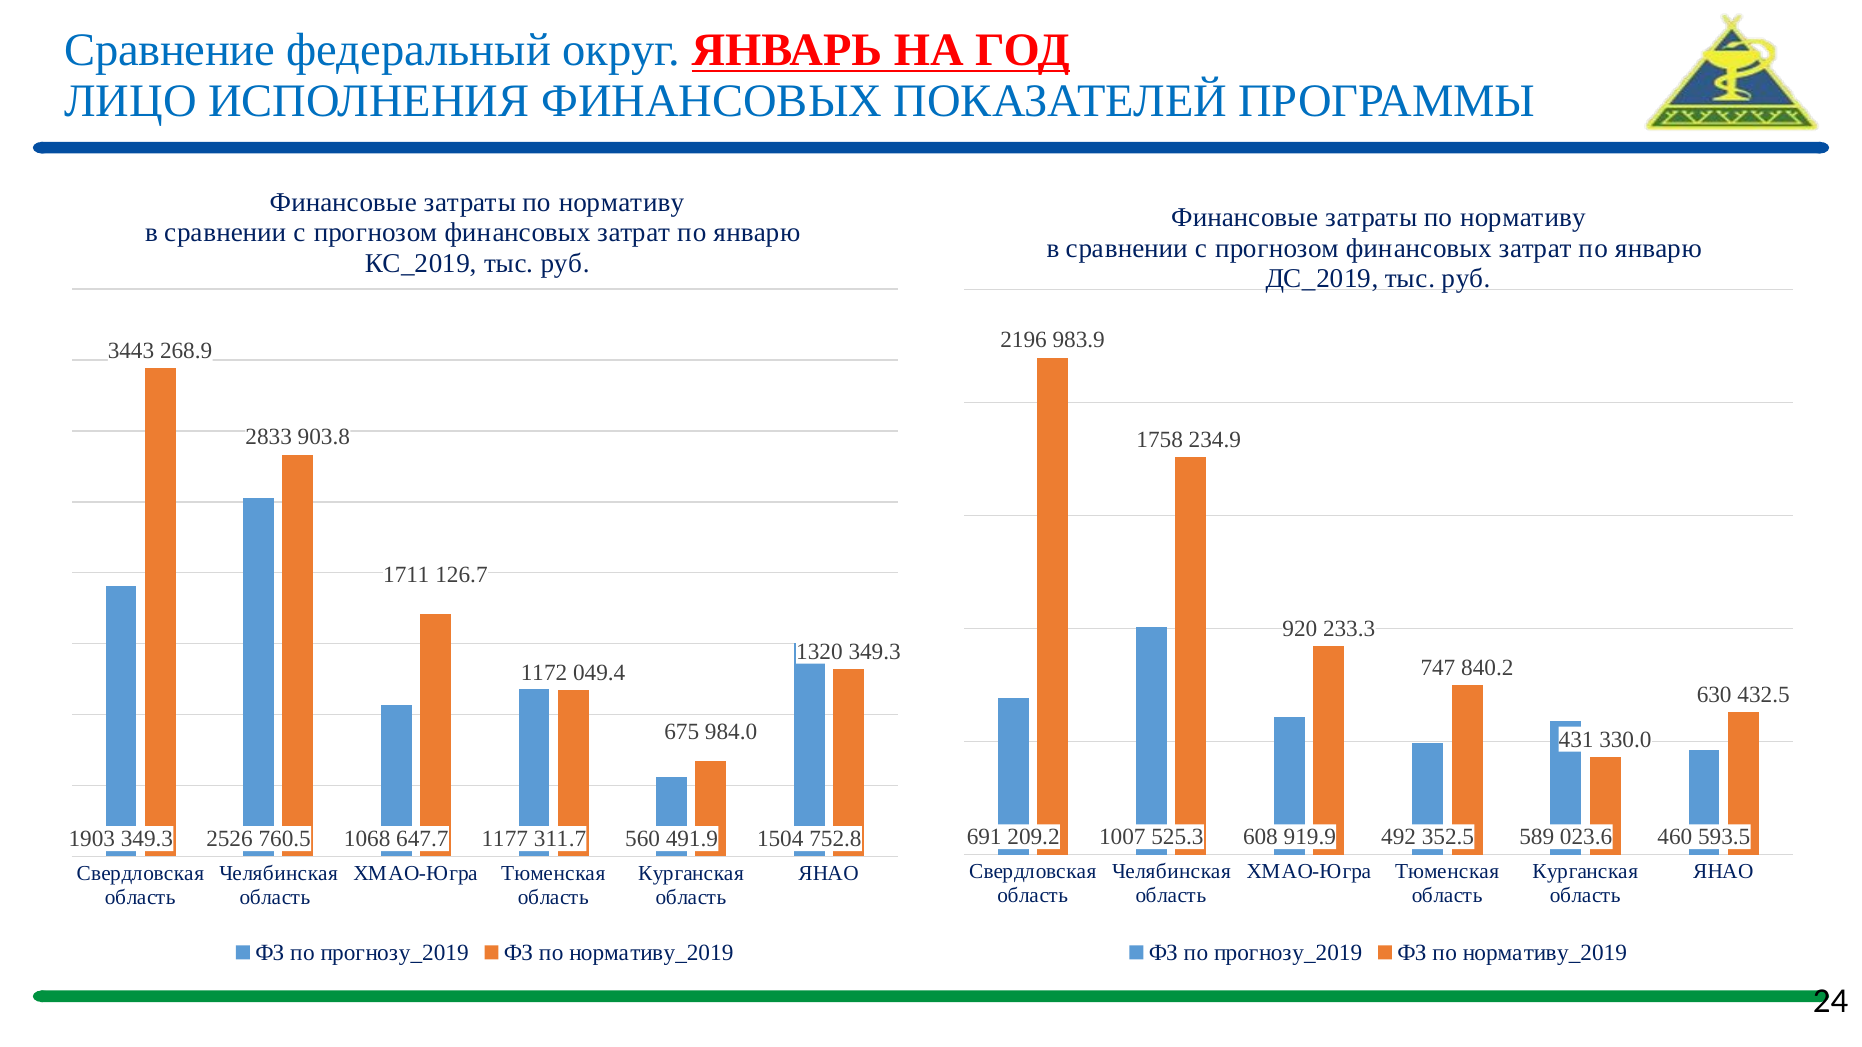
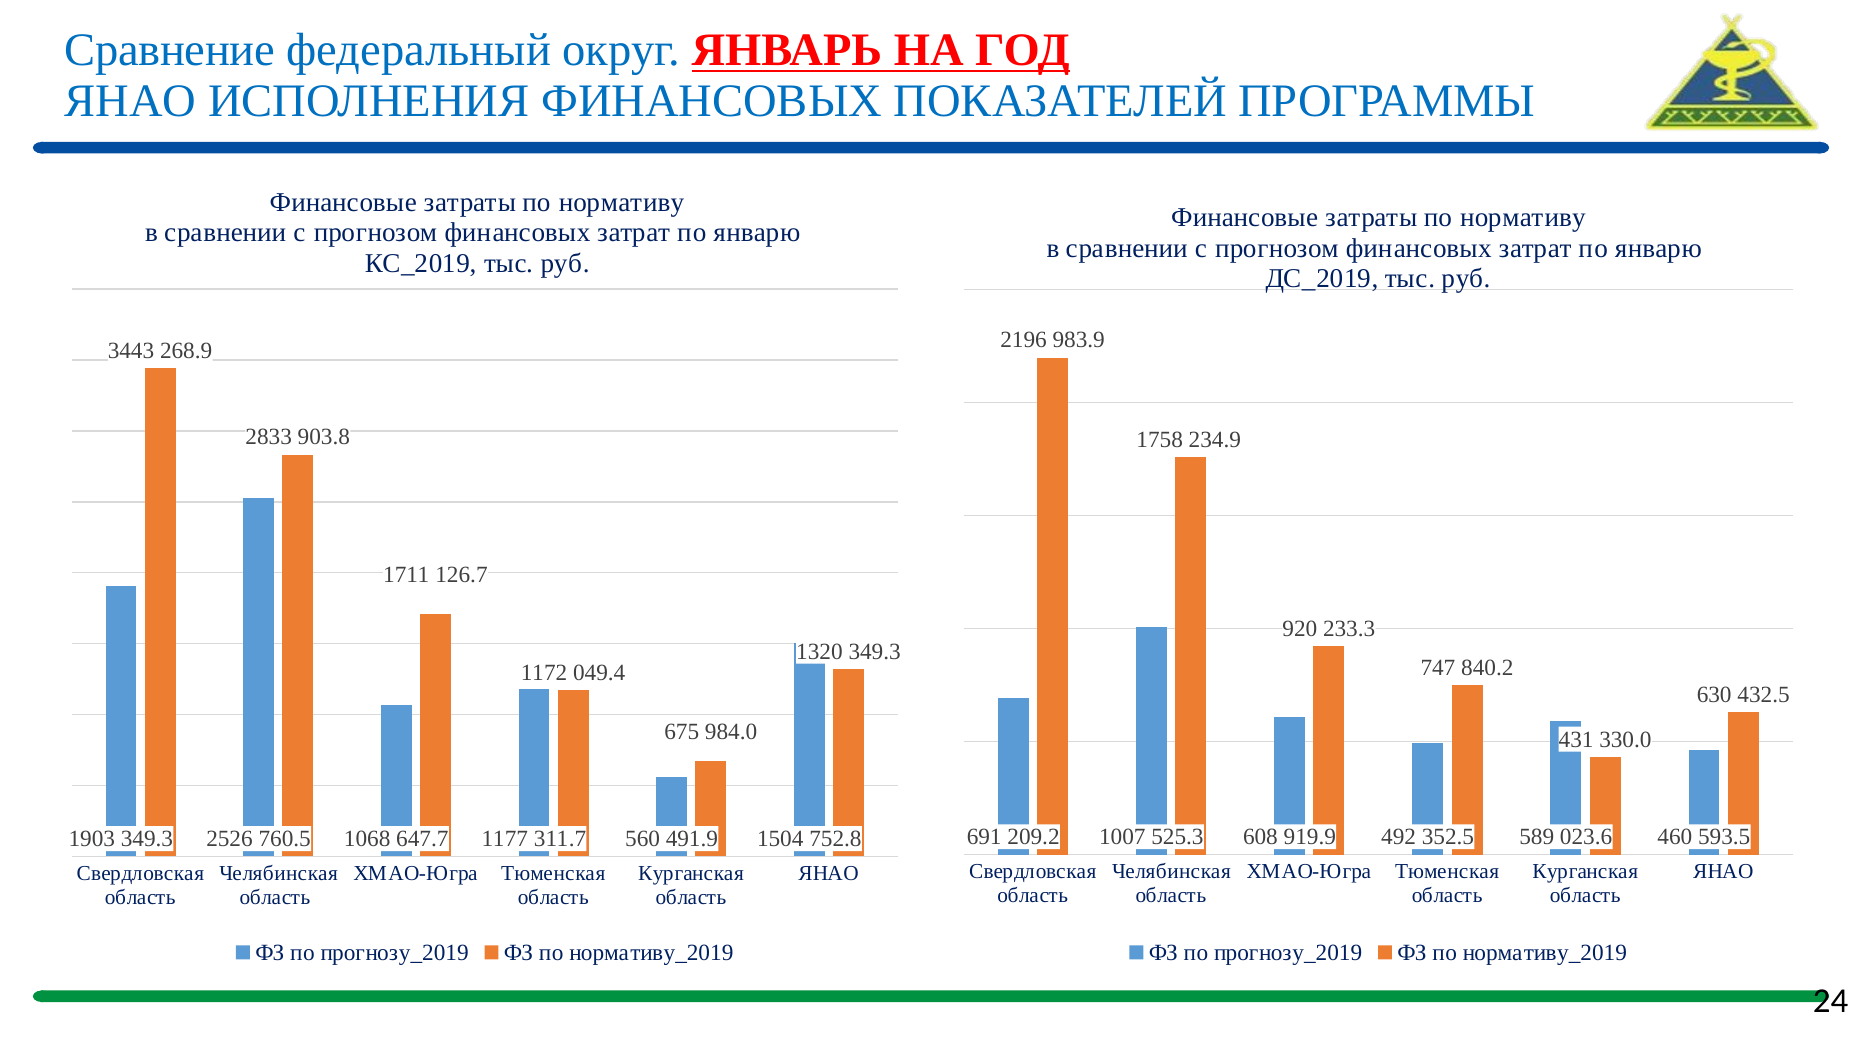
ЛИЦО at (131, 101): ЛИЦО -> ЯНАО
